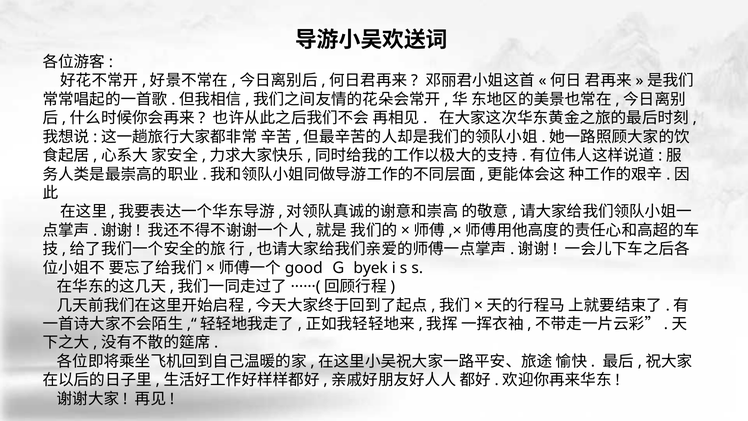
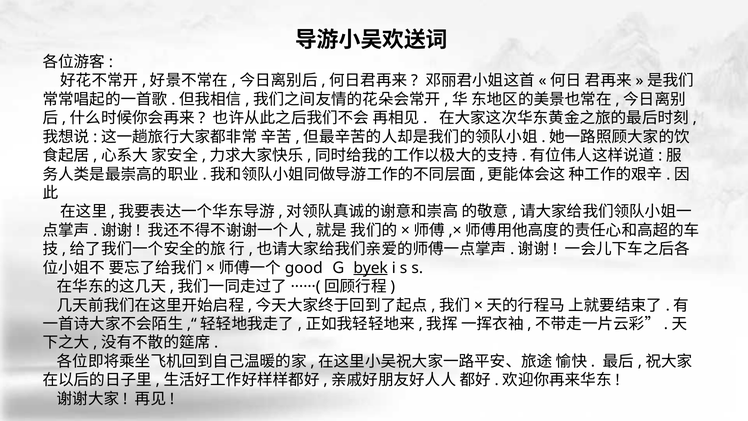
byek underline: none -> present
